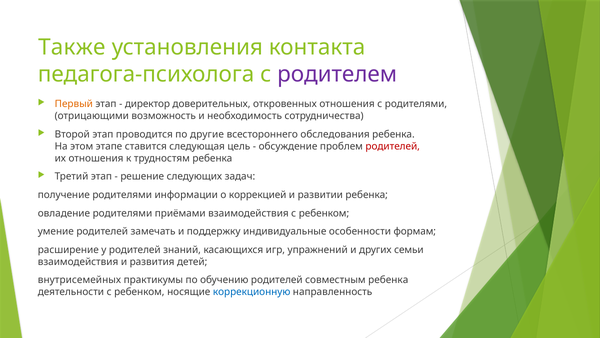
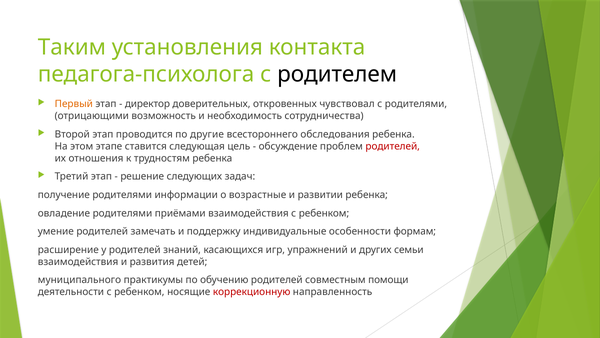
Также: Также -> Таким
родителем colour: purple -> black
откровенных отношения: отношения -> чувствовал
коррекцией: коррекцией -> возрастные
внутрисемейных: внутрисемейных -> муниципального
совместным ребенка: ребенка -> помощи
коррекционную colour: blue -> red
